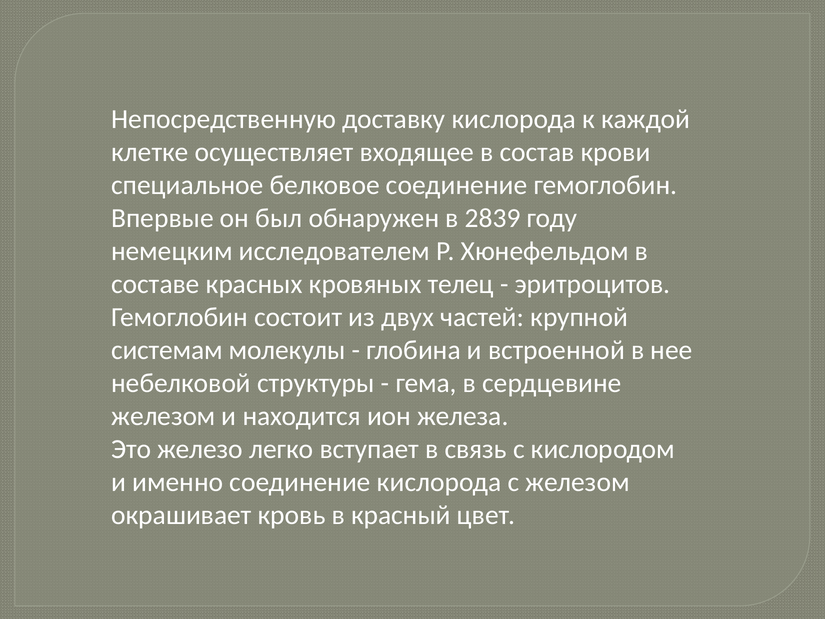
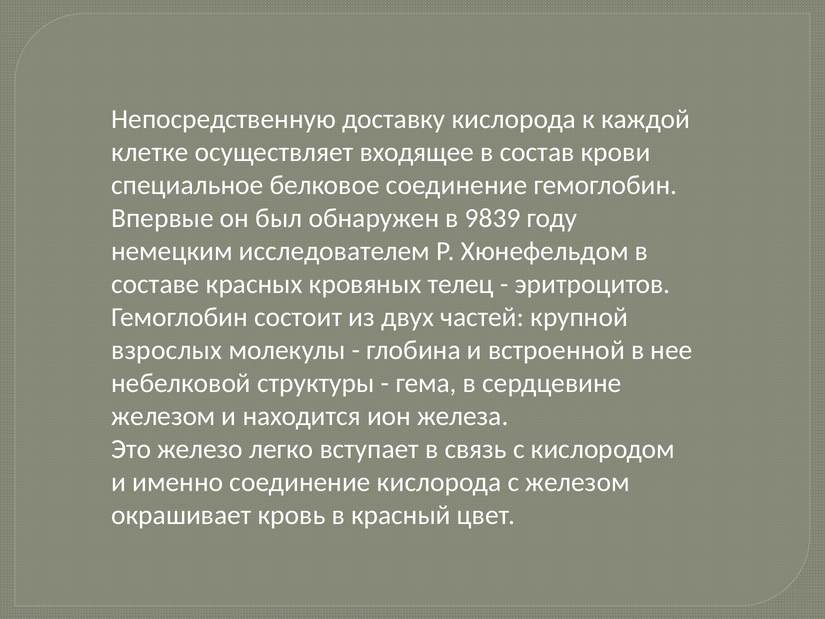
2839: 2839 -> 9839
системам: системам -> взрослых
